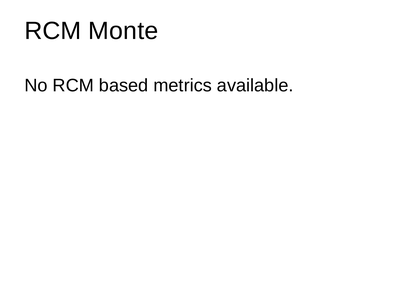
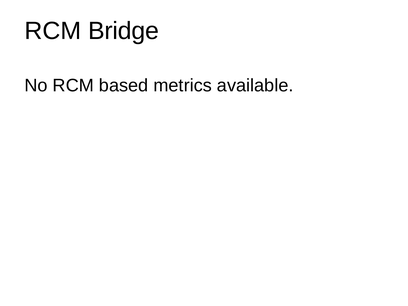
Monte: Monte -> Bridge
